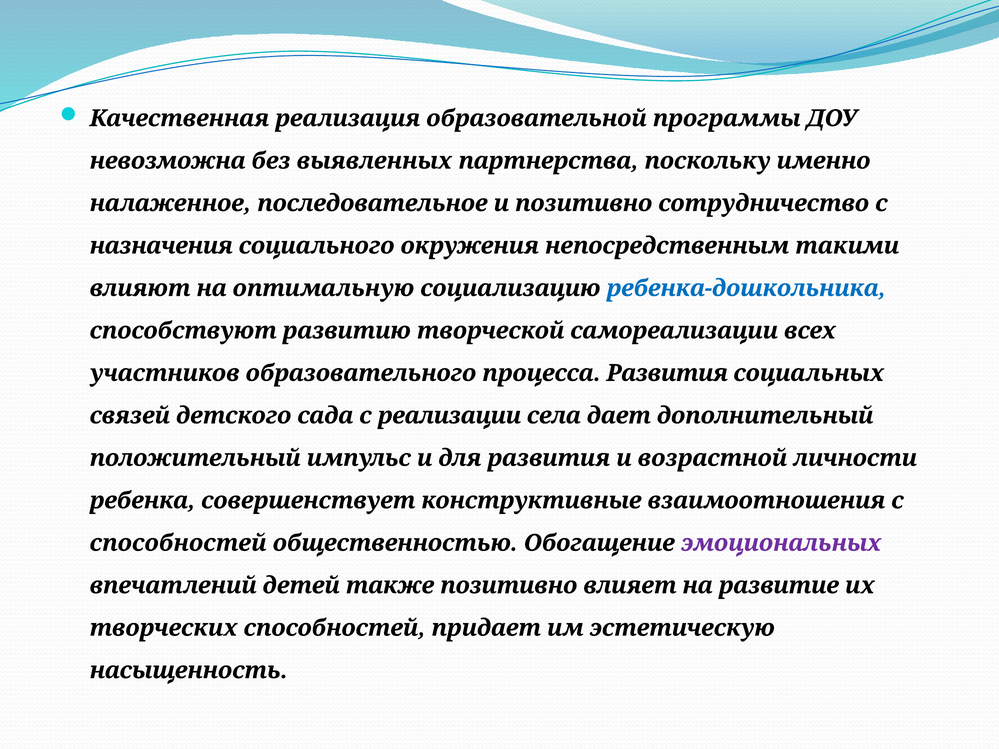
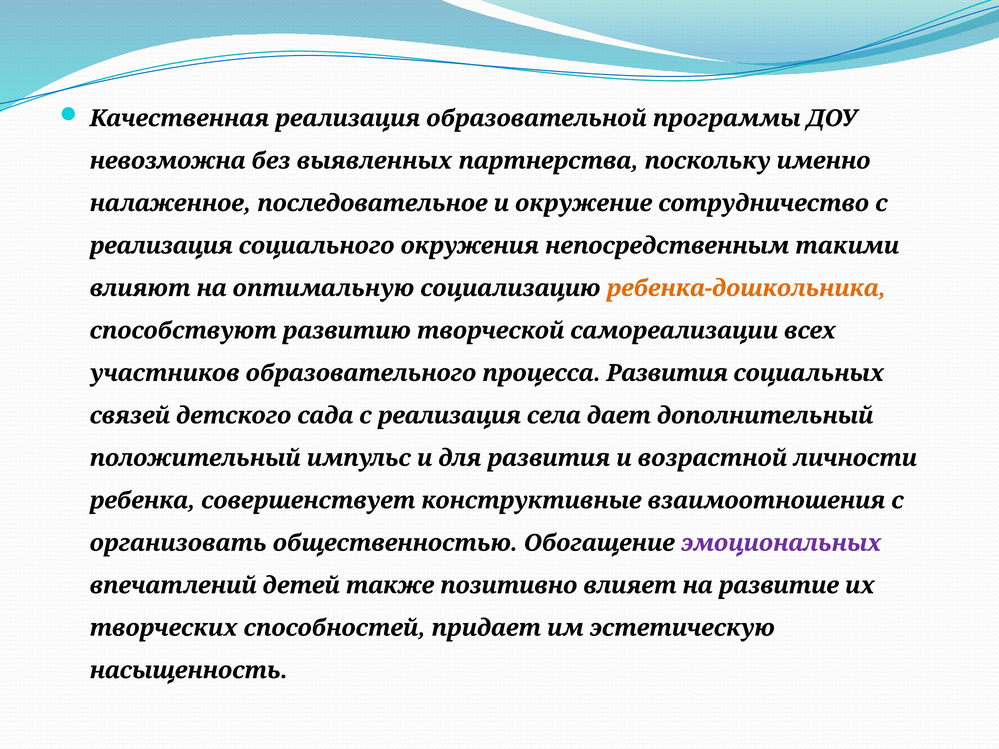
и позитивно: позитивно -> окружение
назначения at (161, 246): назначения -> реализация
ребенка-дошкольника colour: blue -> orange
сада с реализации: реализации -> реализация
способностей at (178, 543): способностей -> организовать
